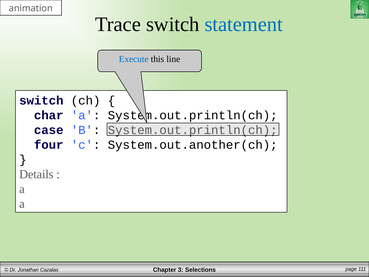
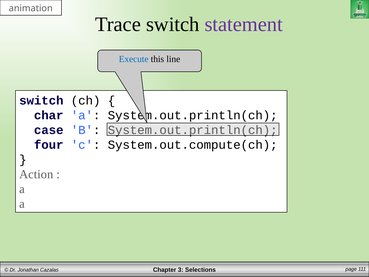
statement colour: blue -> purple
System.out.another(ch: System.out.another(ch -> System.out.compute(ch
Details: Details -> Action
